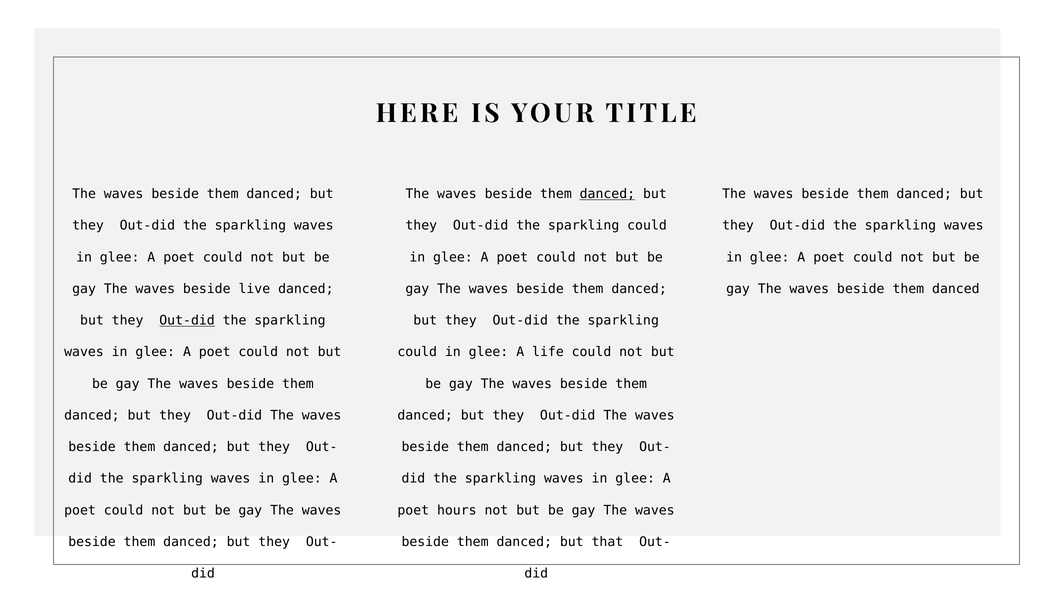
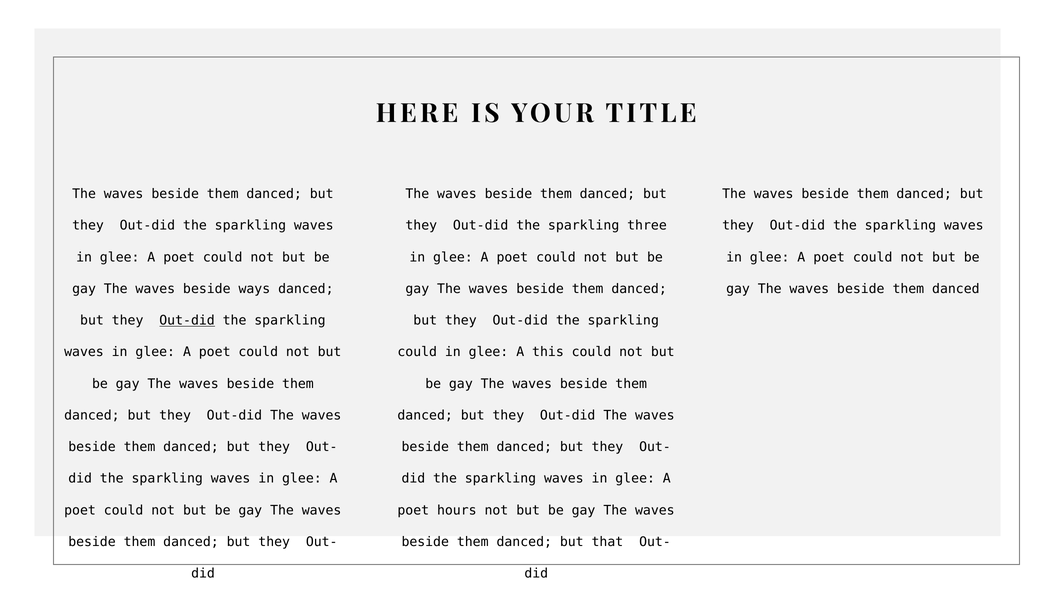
danced at (607, 194) underline: present -> none
could at (647, 226): could -> three
live: live -> ways
life: life -> this
